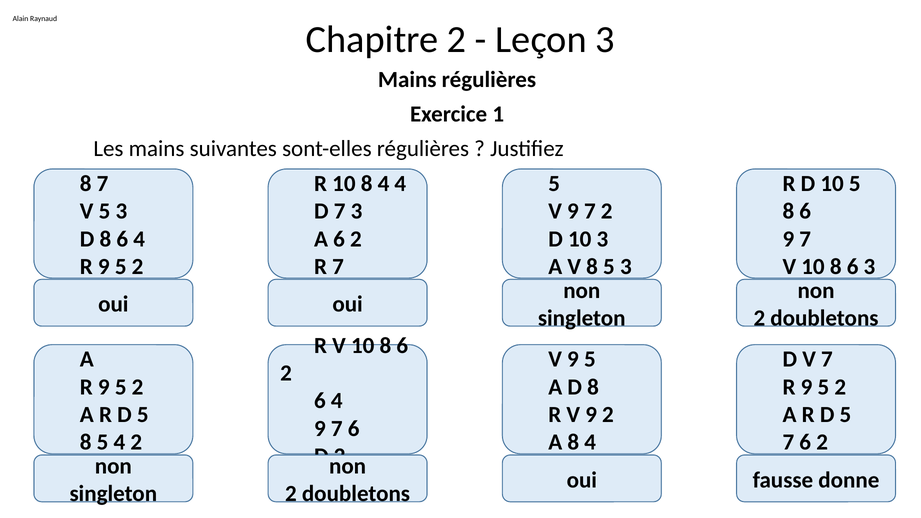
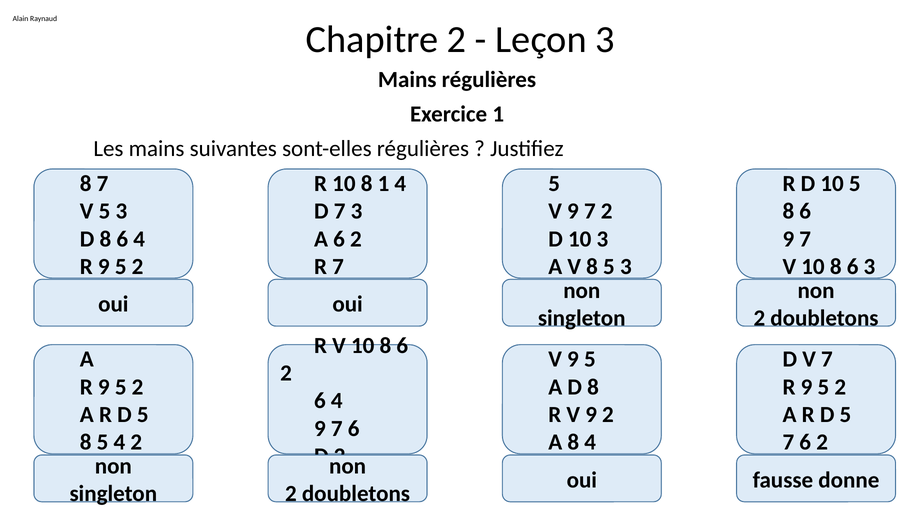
10 8 4: 4 -> 1
